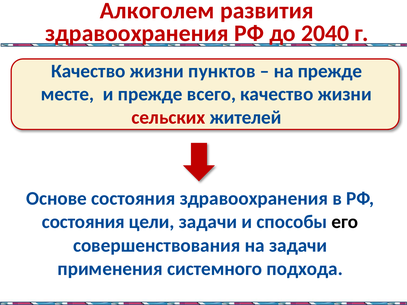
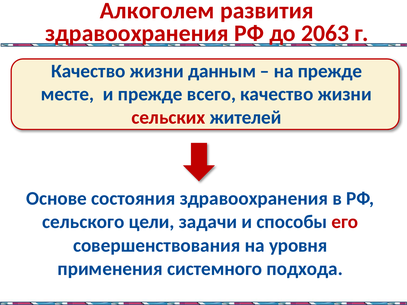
2040: 2040 -> 2063
пунктов: пунктов -> данным
состояния at (83, 222): состояния -> сельского
его colour: black -> red
на задачи: задачи -> уровня
